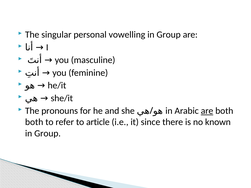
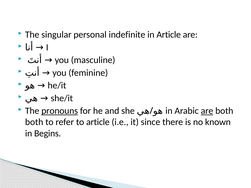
vowelling: vowelling -> indefinite
Group at (169, 35): Group -> Article
pronouns underline: none -> present
Group at (48, 134): Group -> Begins
